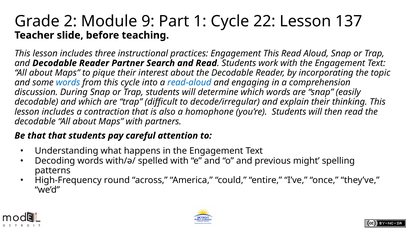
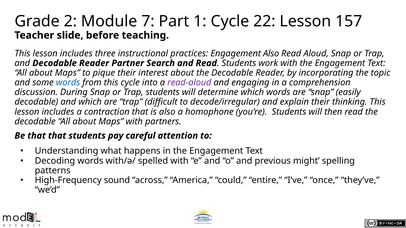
9: 9 -> 7
137: 137 -> 157
Engagement This: This -> Also
read-aloud colour: blue -> purple
round: round -> sound
